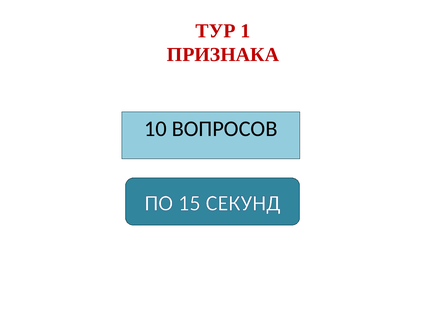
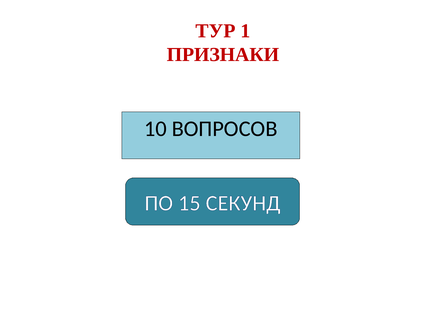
ПРИЗНАКА: ПРИЗНАКА -> ПРИЗНАКИ
